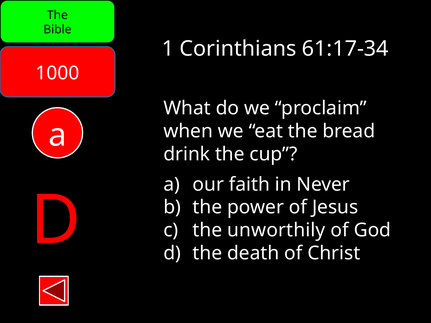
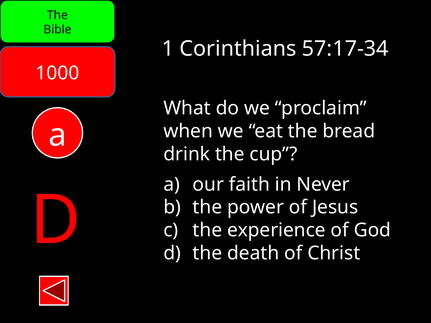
61:17-34: 61:17-34 -> 57:17-34
unworthily: unworthily -> experience
